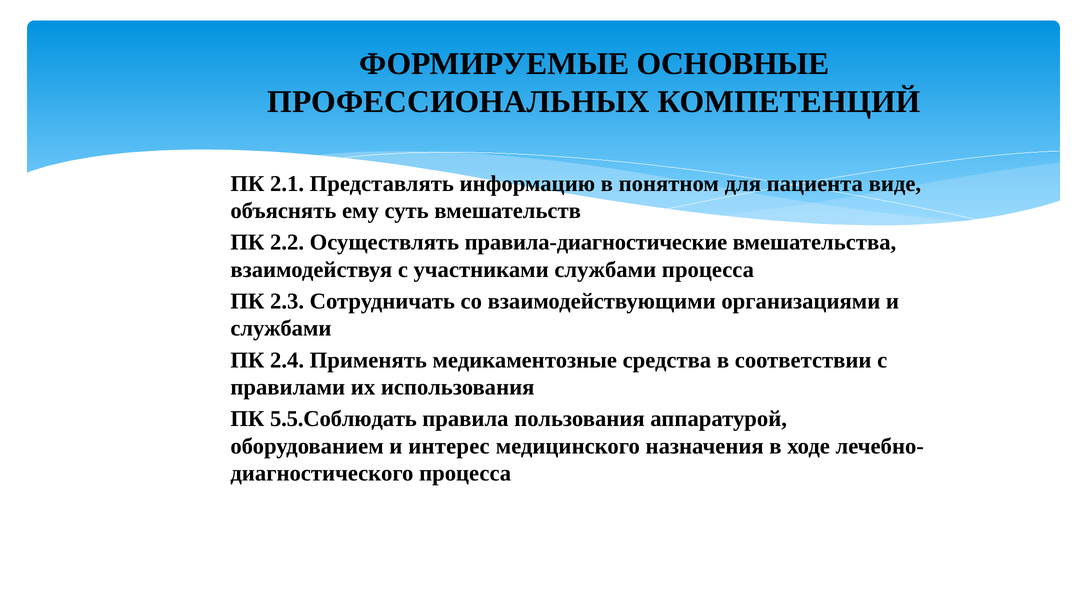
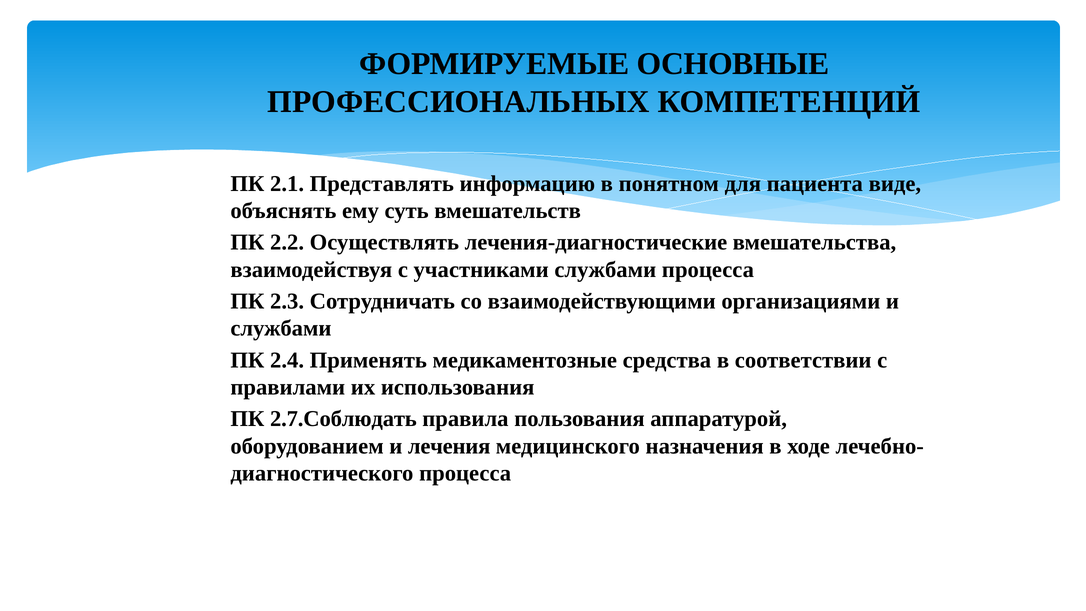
правила-диагностические: правила-диагностические -> лечения-диагностические
5.5.Соблюдать: 5.5.Соблюдать -> 2.7.Соблюдать
интерес: интерес -> лечения
